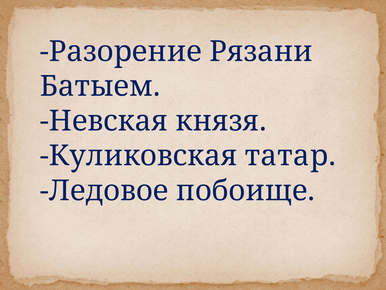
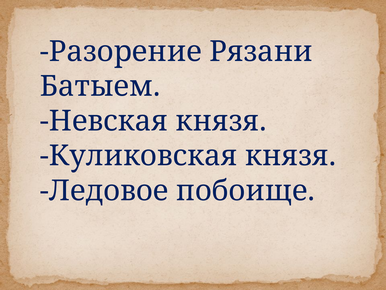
Куликовская татар: татар -> князя
